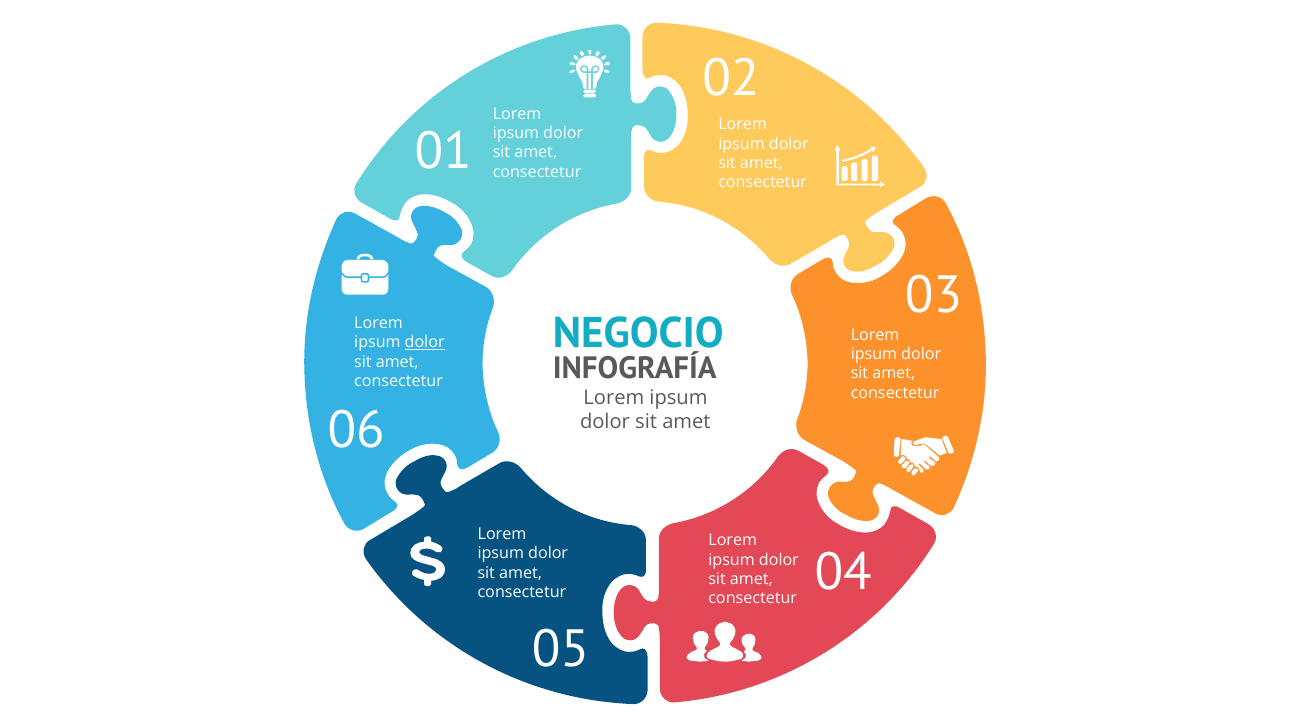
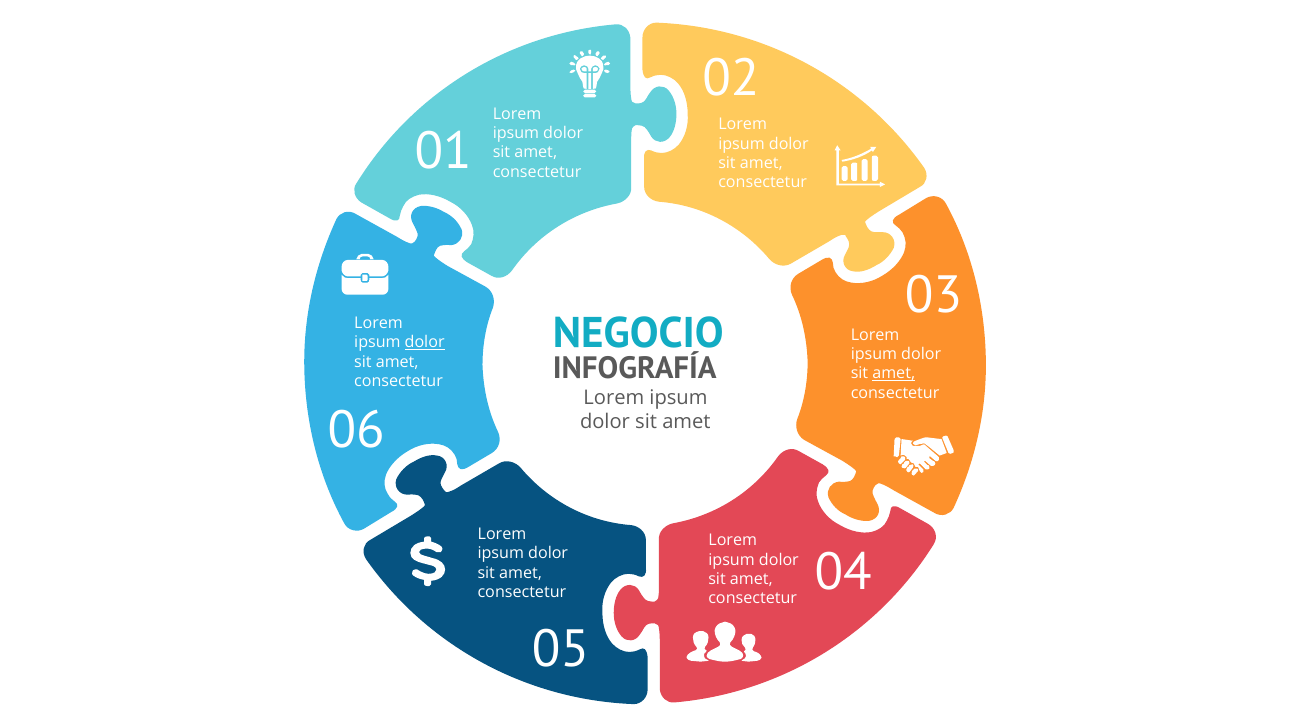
amet at (894, 374) underline: none -> present
